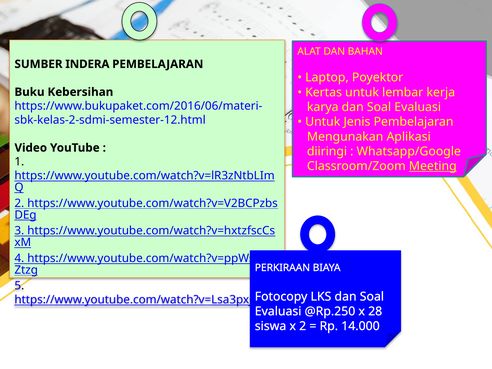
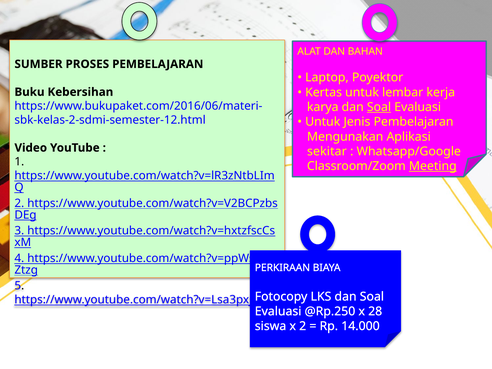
INDERA: INDERA -> PROSES
Soal at (379, 107) underline: none -> present
diiringi: diiringi -> sekitar
